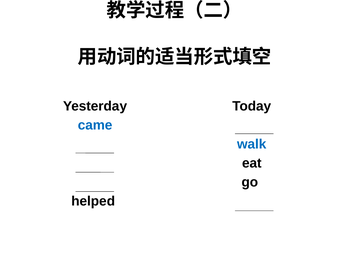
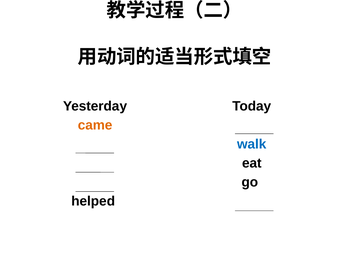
came colour: blue -> orange
